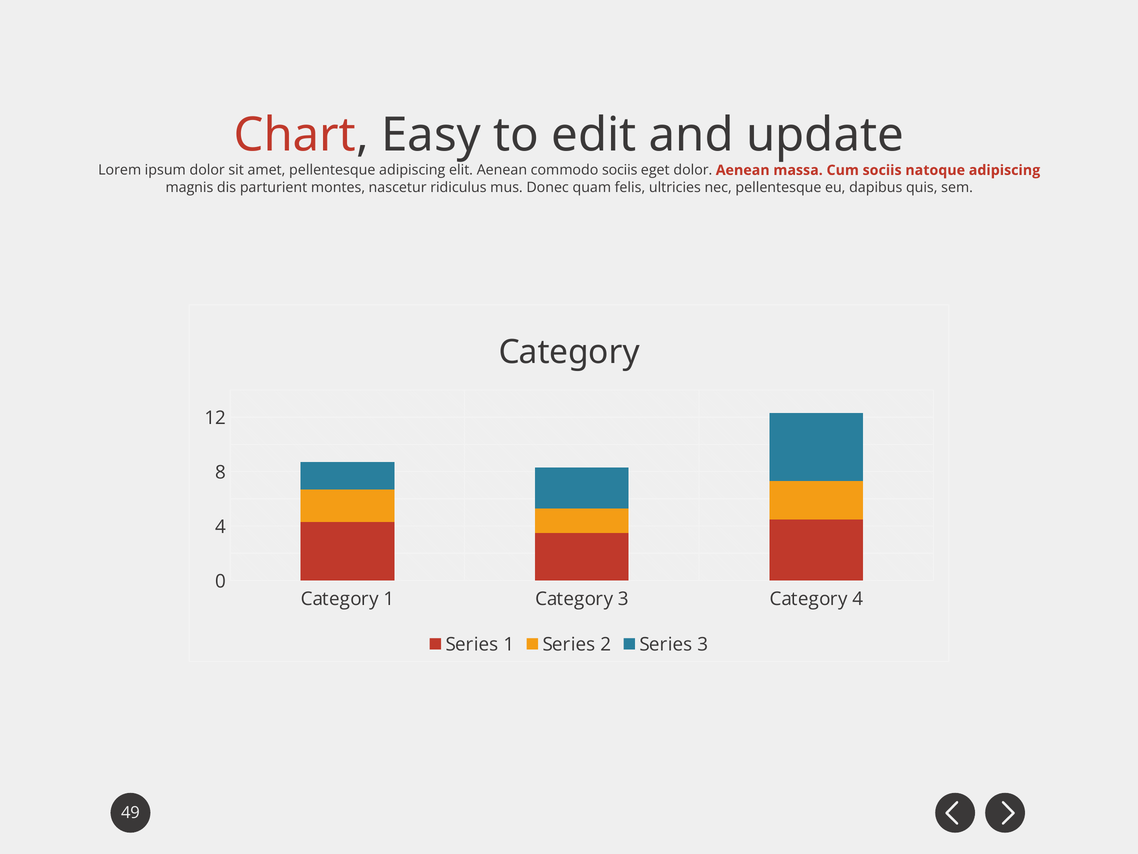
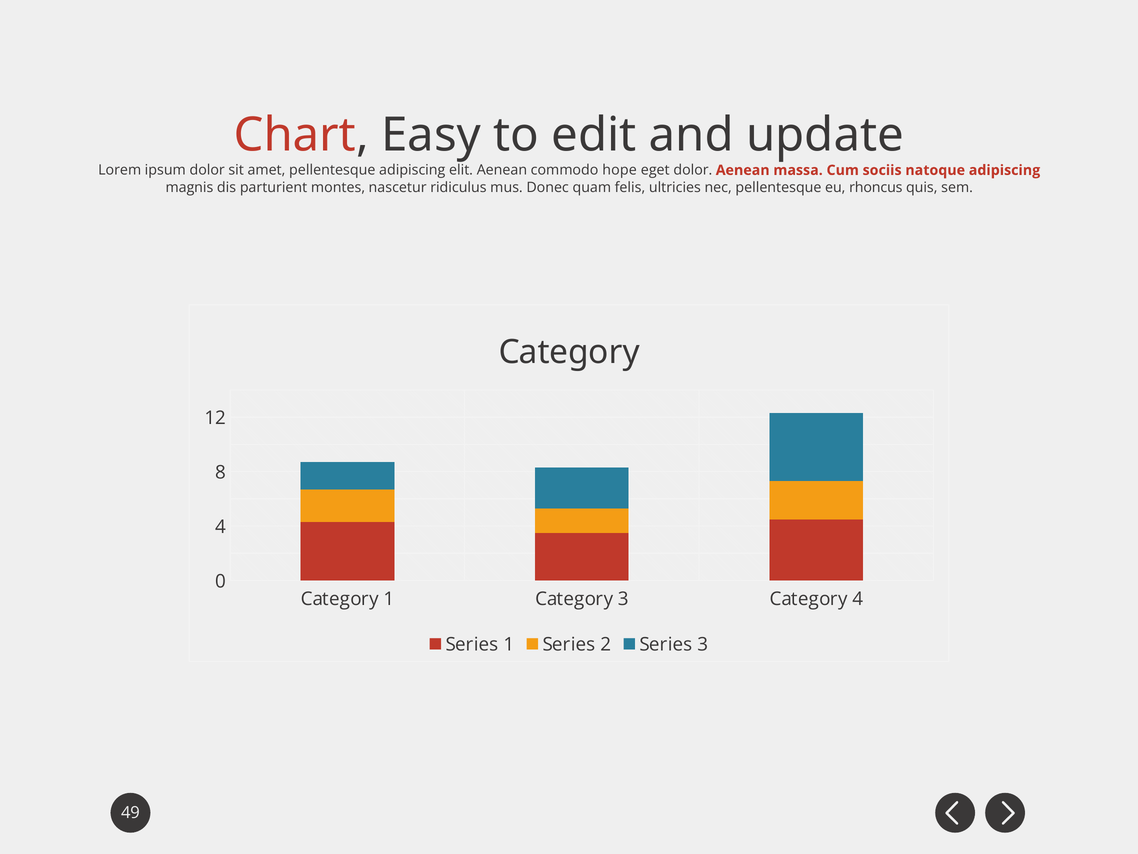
commodo sociis: sociis -> hope
dapibus: dapibus -> rhoncus
